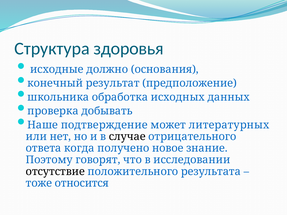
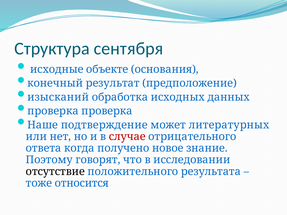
здоровья: здоровья -> сентября
должно: должно -> объекте
школьника: школьника -> изысканий
проверка добывать: добывать -> проверка
случае colour: black -> red
